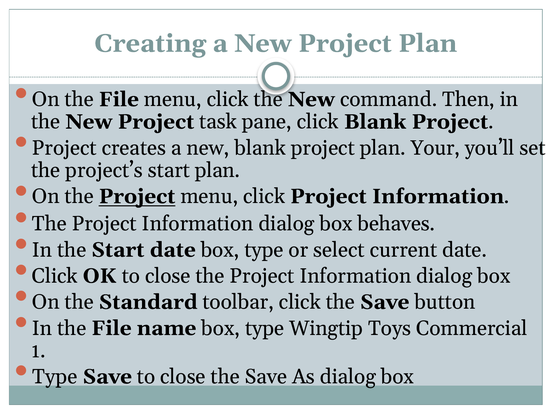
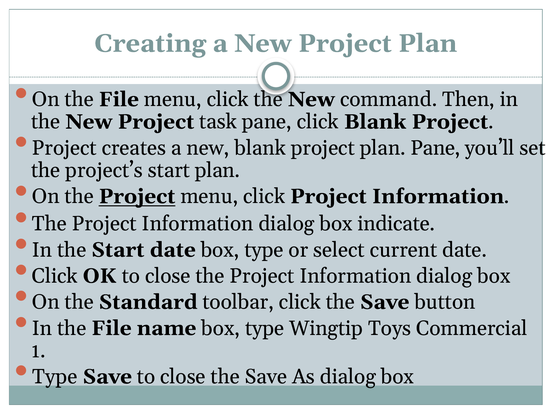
plan Your: Your -> Pane
behaves: behaves -> indicate
